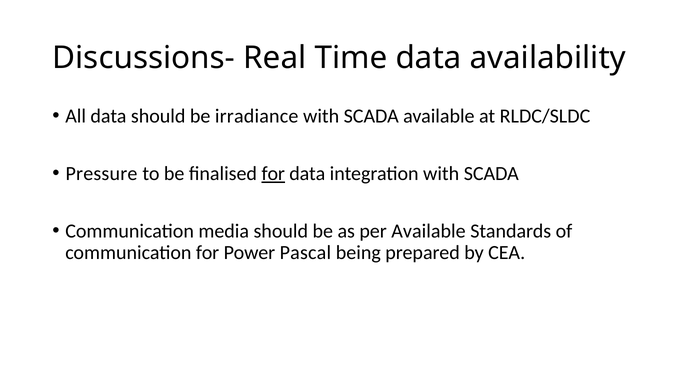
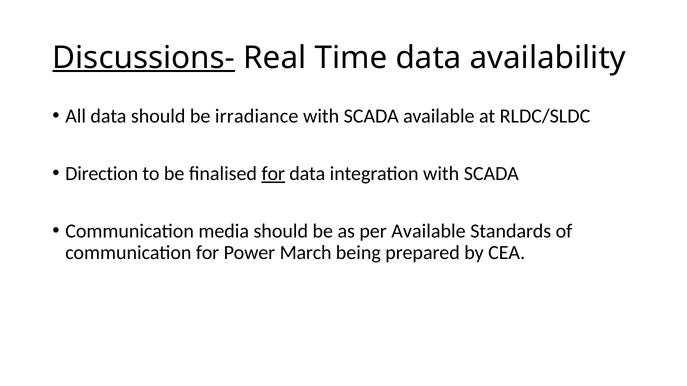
Discussions- underline: none -> present
Pressure: Pressure -> Direction
Pascal: Pascal -> March
